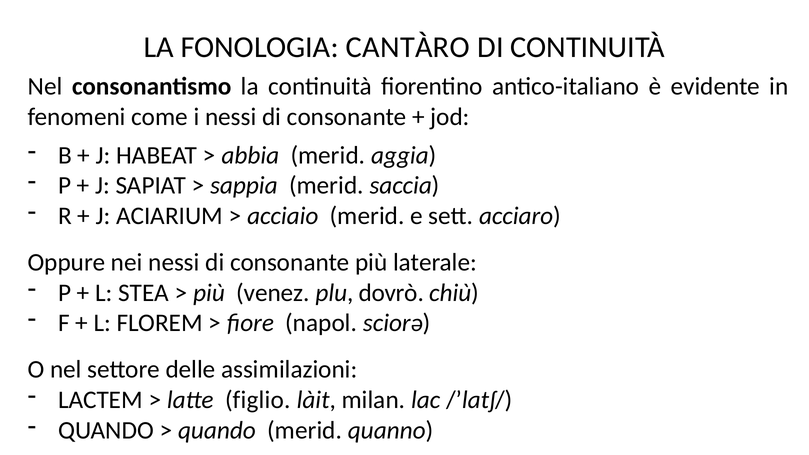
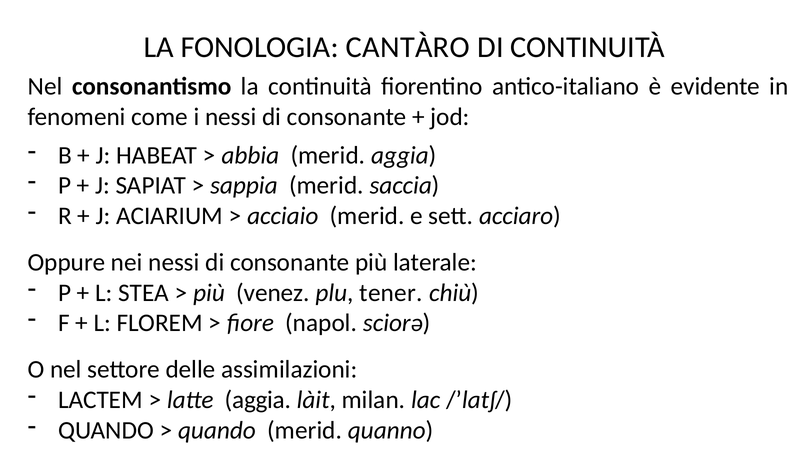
dovrò: dovrò -> tener
latte figlio: figlio -> aggia
